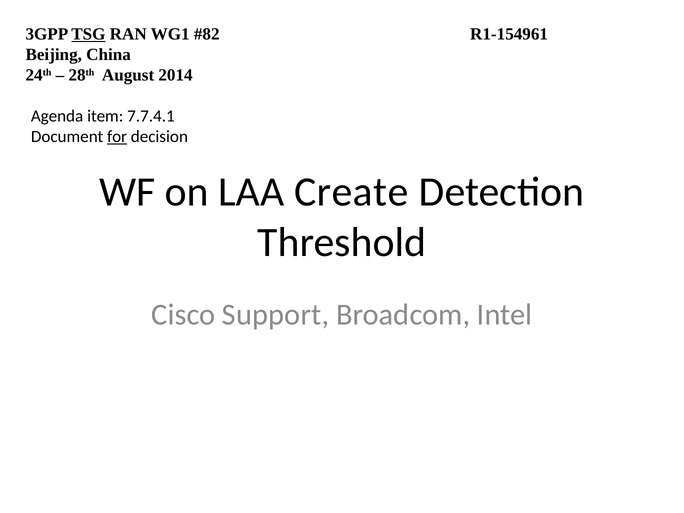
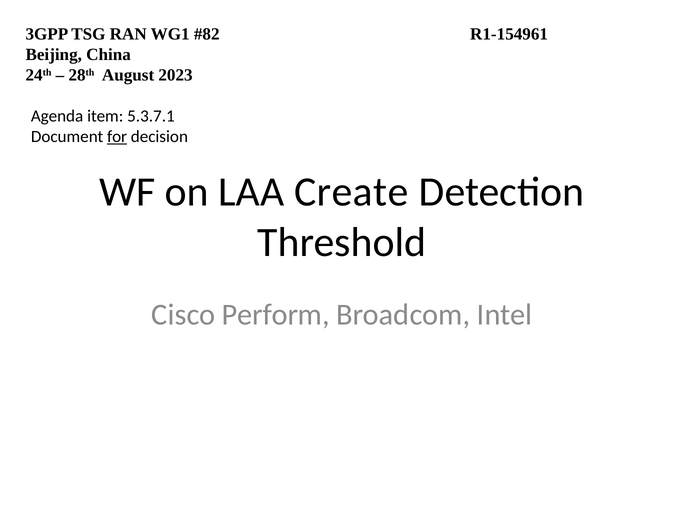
TSG underline: present -> none
2014: 2014 -> 2023
7.7.4.1: 7.7.4.1 -> 5.3.7.1
Support: Support -> Perform
